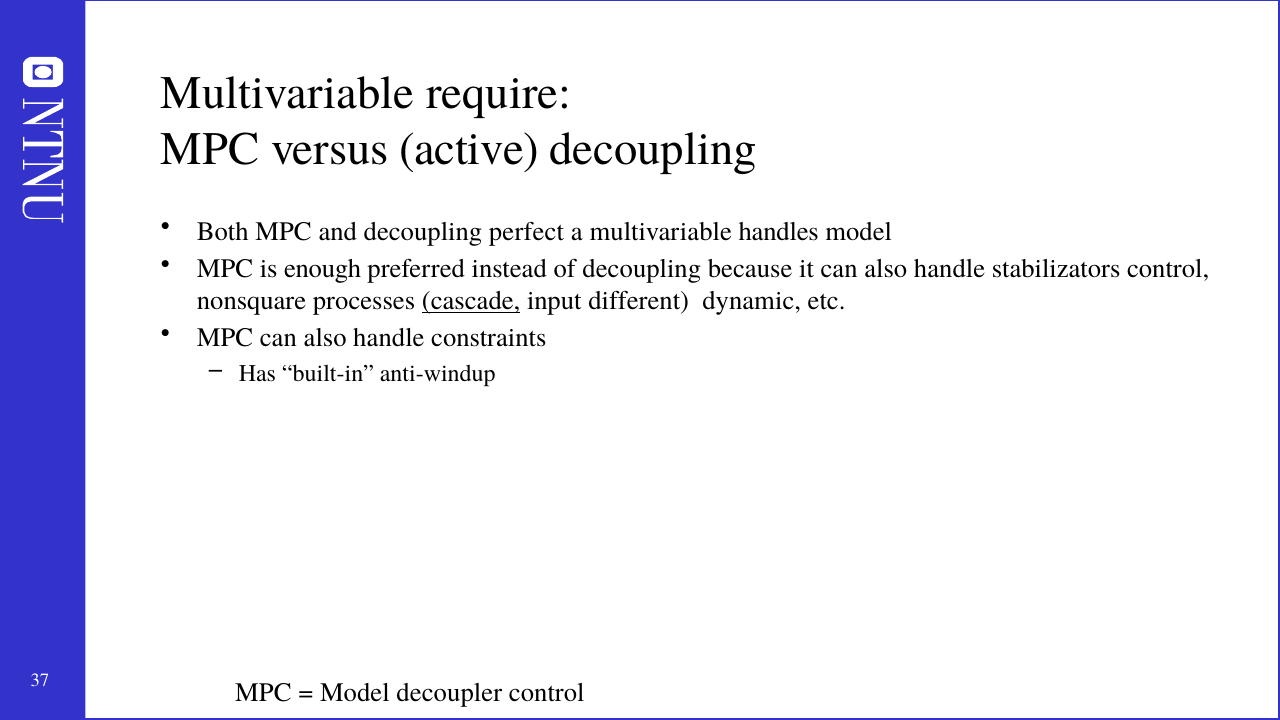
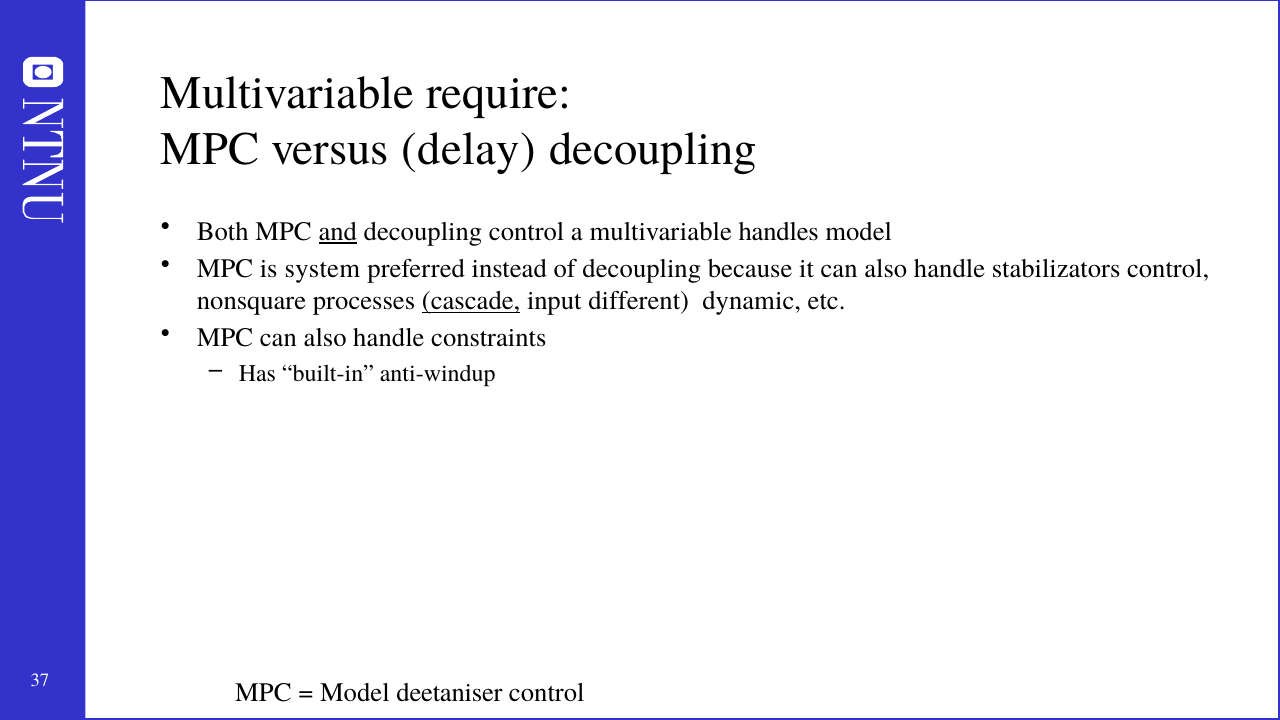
active: active -> delay
and underline: none -> present
decoupling perfect: perfect -> control
enough: enough -> system
decoupler: decoupler -> deetaniser
